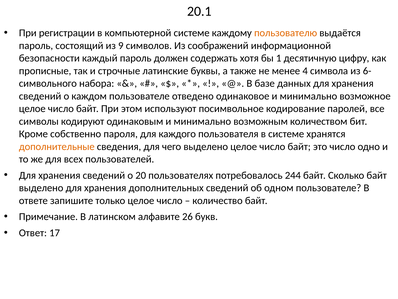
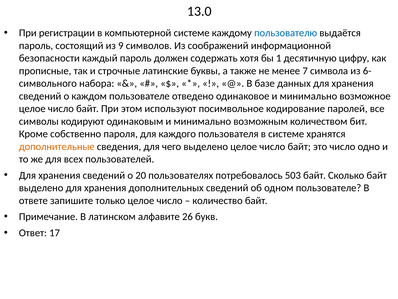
20.1: 20.1 -> 13.0
пользователю colour: orange -> blue
4: 4 -> 7
244: 244 -> 503
